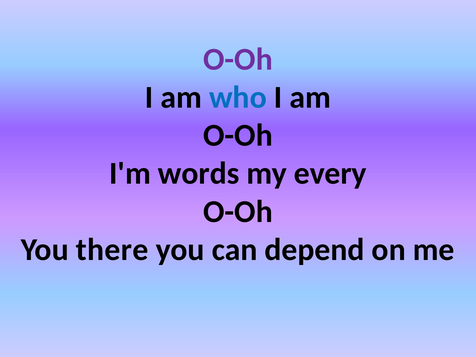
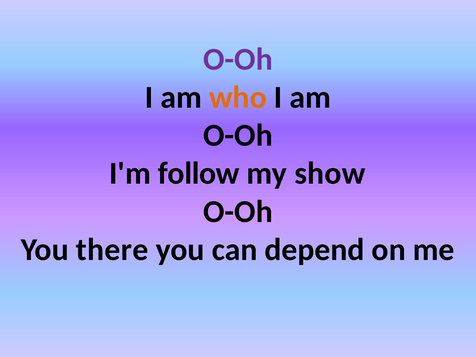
who colour: blue -> orange
words: words -> follow
every: every -> show
